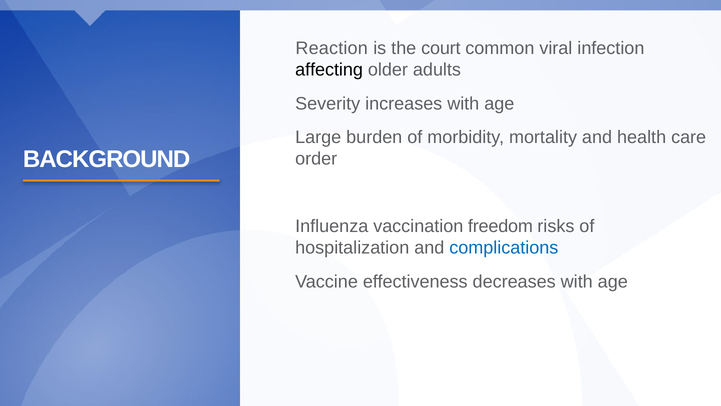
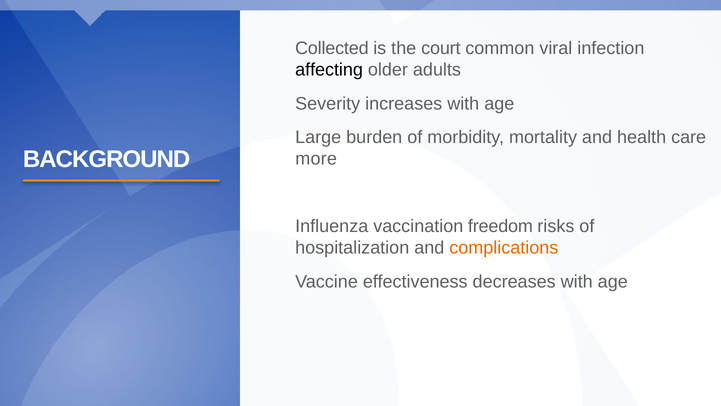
Reaction: Reaction -> Collected
order: order -> more
complications colour: blue -> orange
